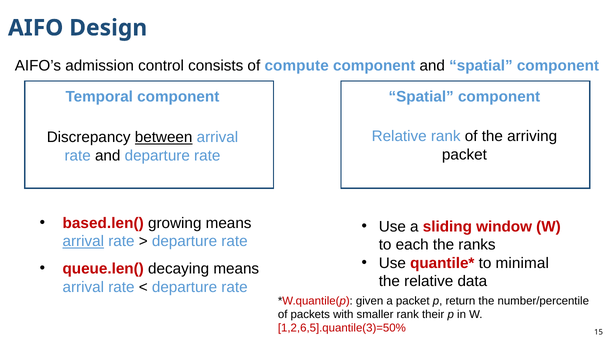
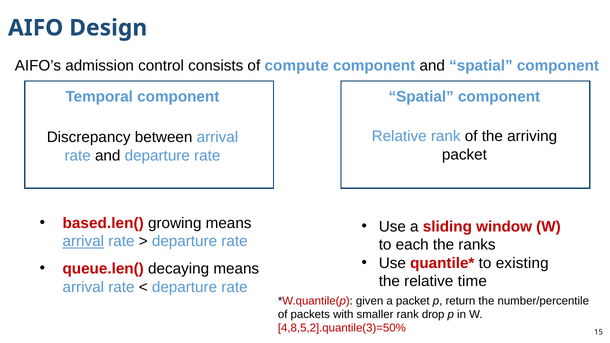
between underline: present -> none
minimal: minimal -> existing
data: data -> time
their: their -> drop
1,2,6,5].quantile(3)=50%: 1,2,6,5].quantile(3)=50% -> 4,8,5,2].quantile(3)=50%
